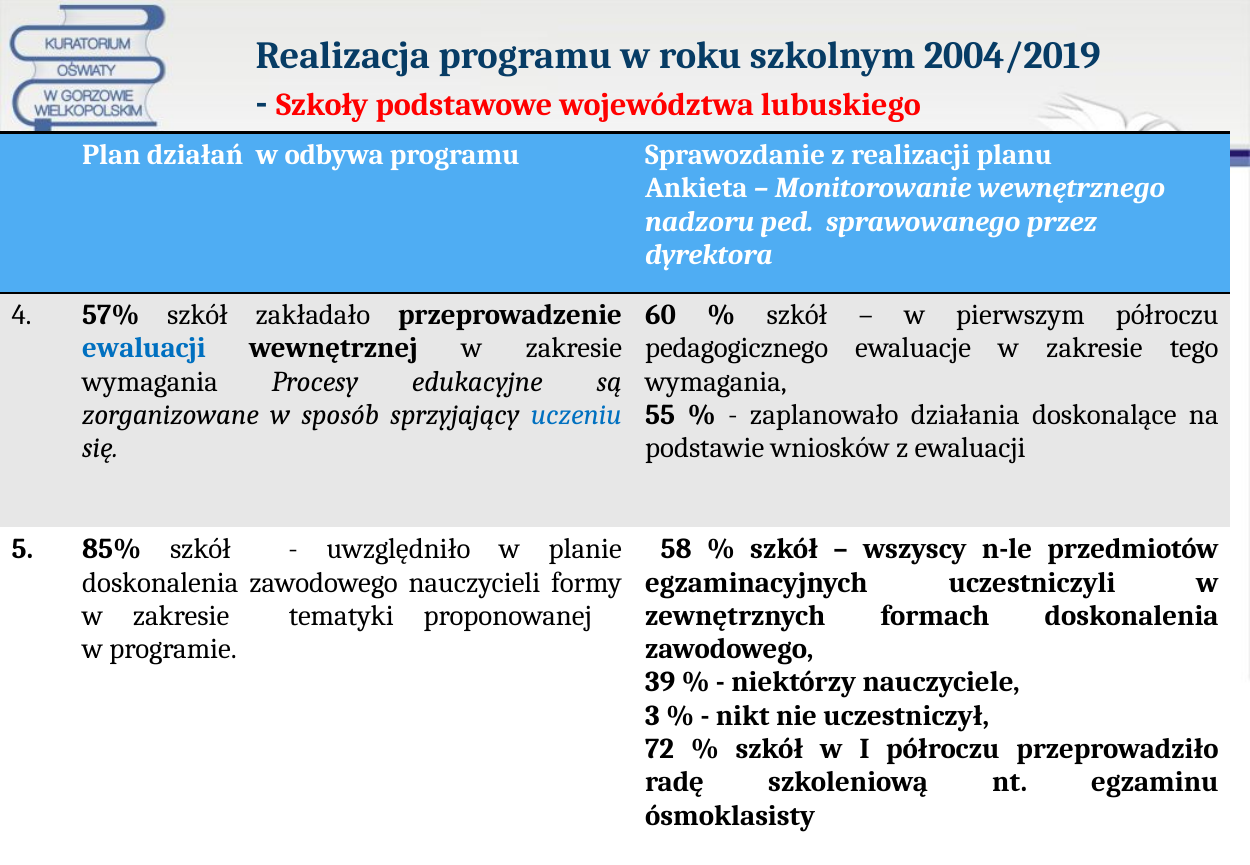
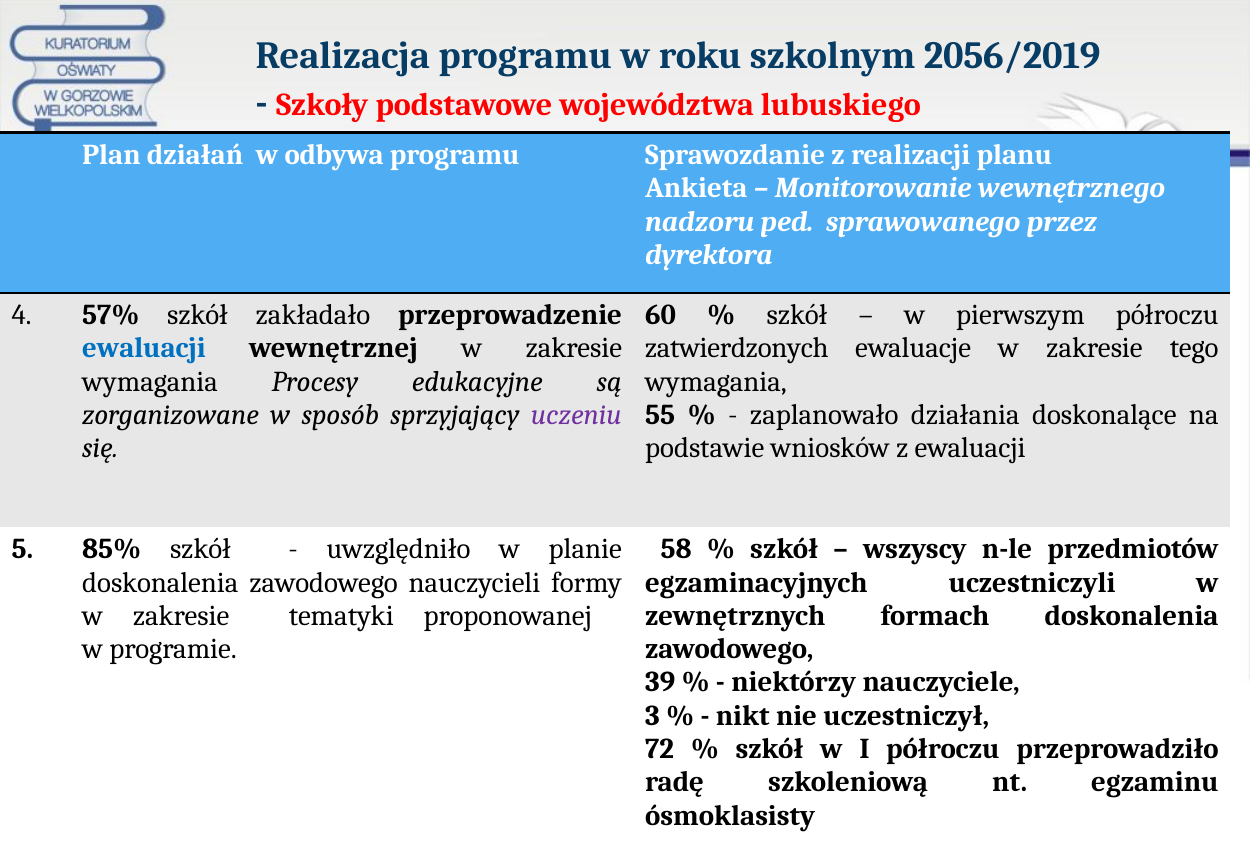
2004/2019: 2004/2019 -> 2056/2019
pedagogicznego: pedagogicznego -> zatwierdzonych
uczeniu colour: blue -> purple
